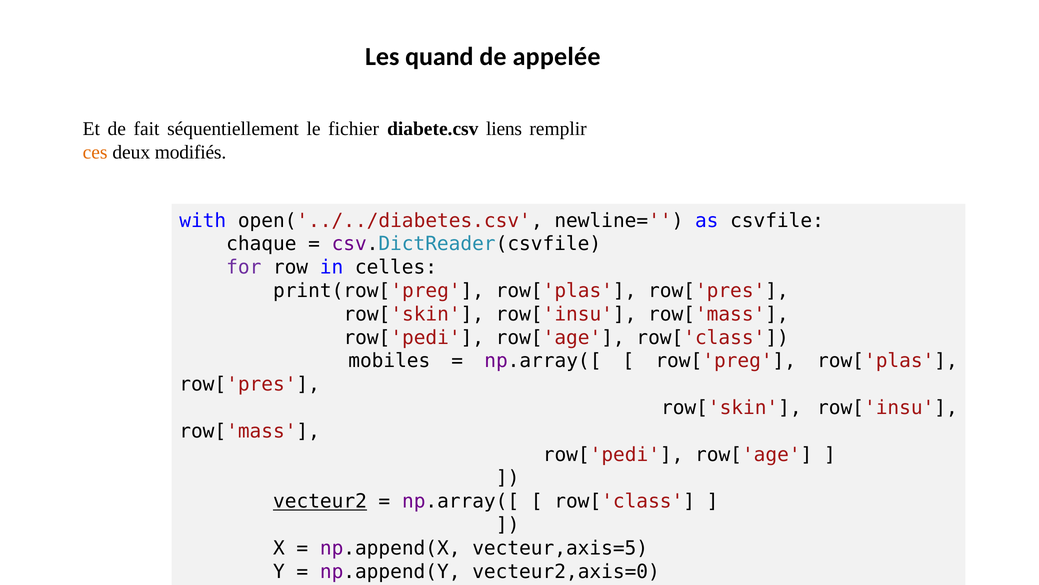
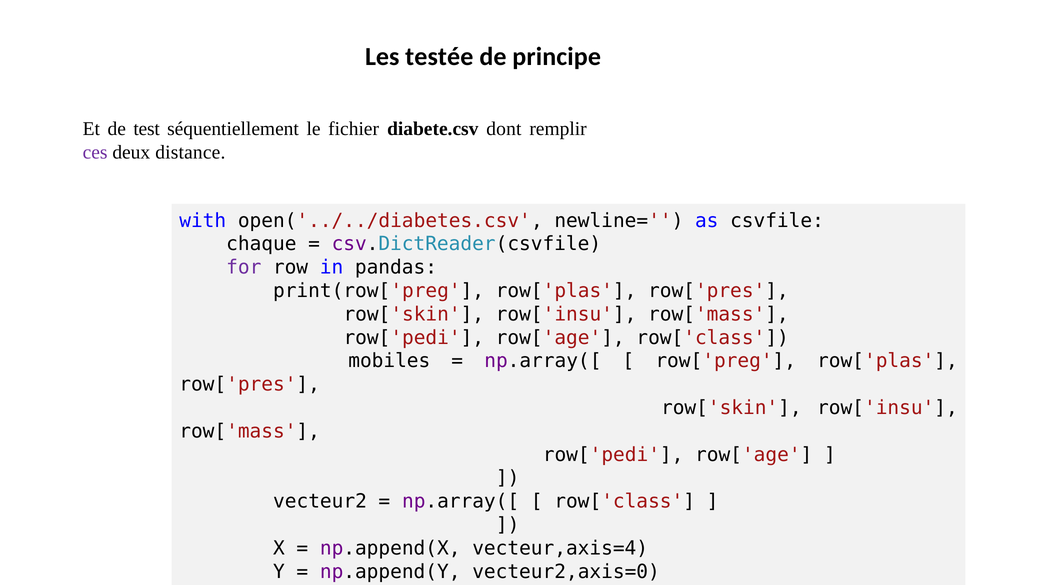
quand: quand -> testée
appelée: appelée -> principe
fait: fait -> test
liens: liens -> dont
ces colour: orange -> purple
modifiés: modifiés -> distance
celles: celles -> pandas
vecteur2 underline: present -> none
vecteur,axis=5: vecteur,axis=5 -> vecteur,axis=4
